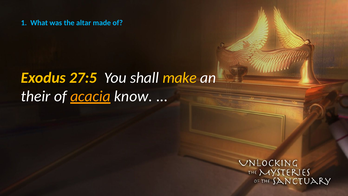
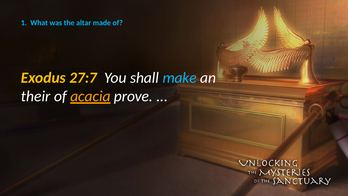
27:5: 27:5 -> 27:7
make colour: yellow -> light blue
know: know -> prove
